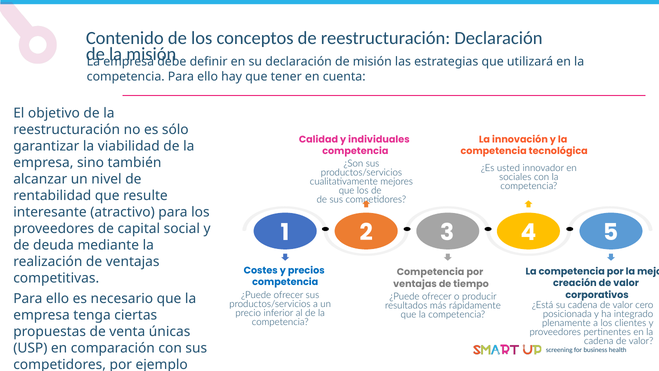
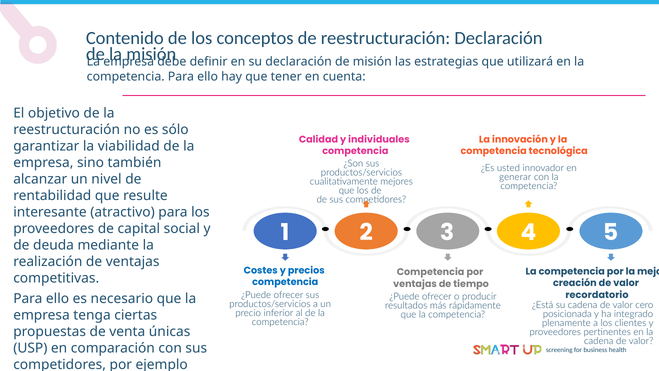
sociales: sociales -> generar
corporativos: corporativos -> recordatorio
